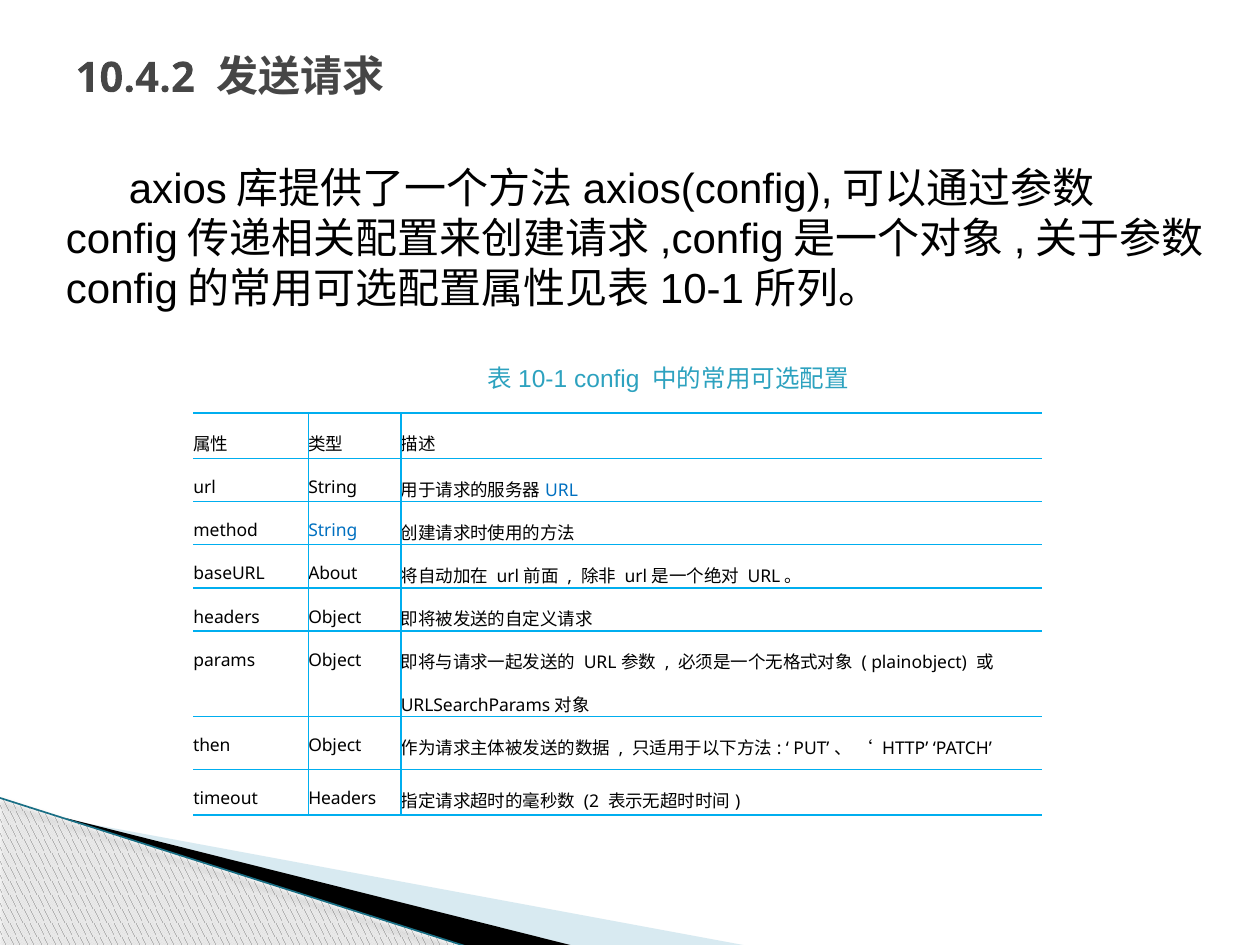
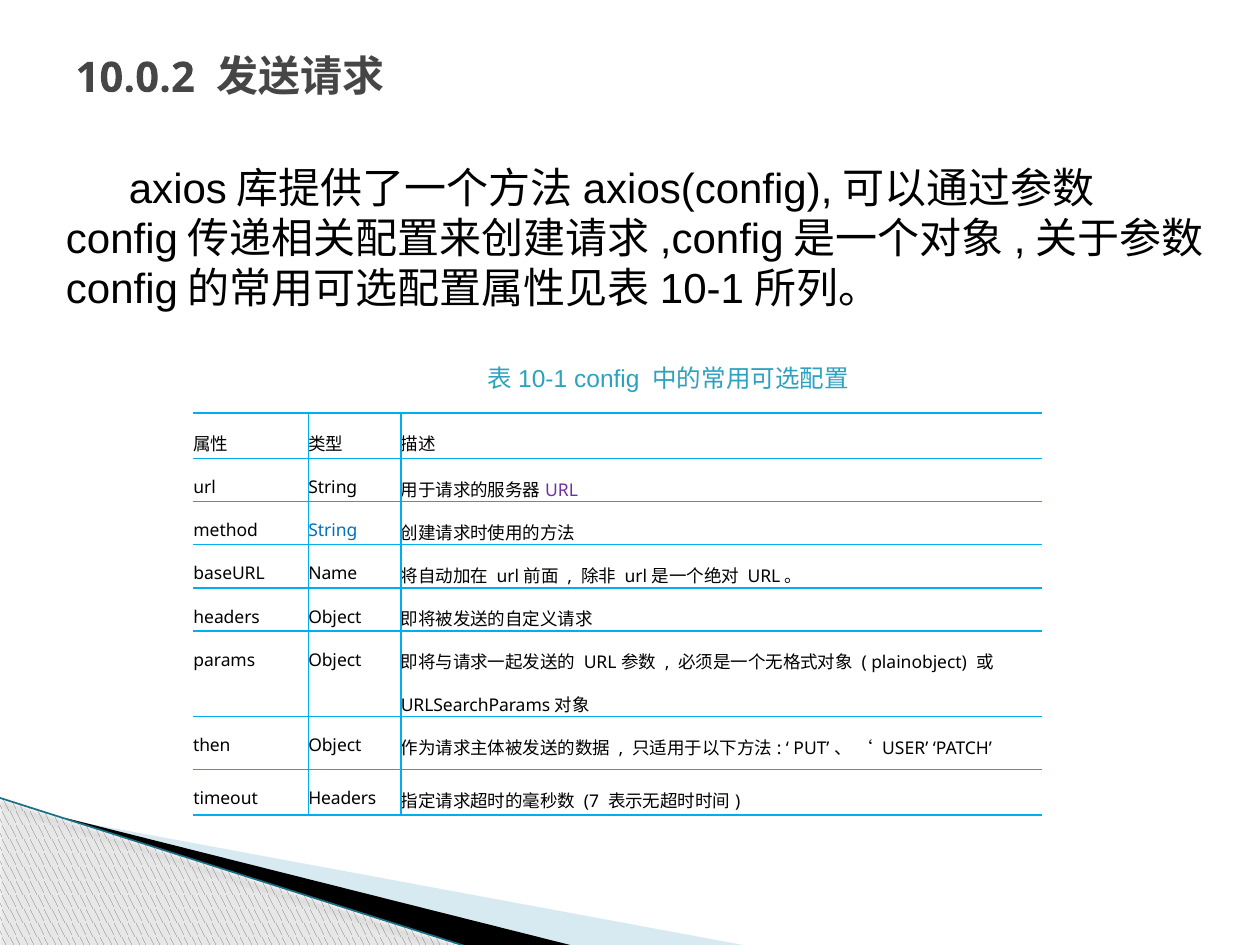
10.4.2: 10.4.2 -> 10.0.2
URL at (562, 491) colour: blue -> purple
About: About -> Name
HTTP: HTTP -> USER
2: 2 -> 7
